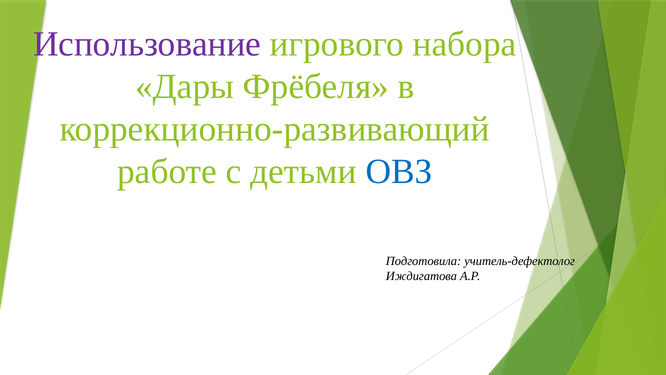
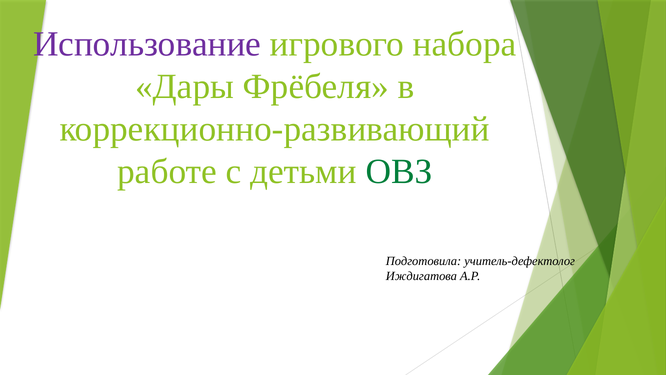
ОВЗ colour: blue -> green
